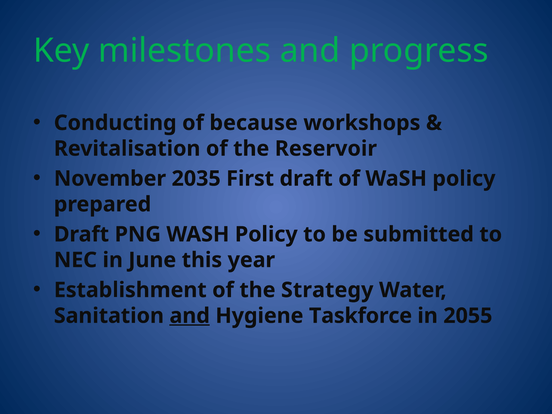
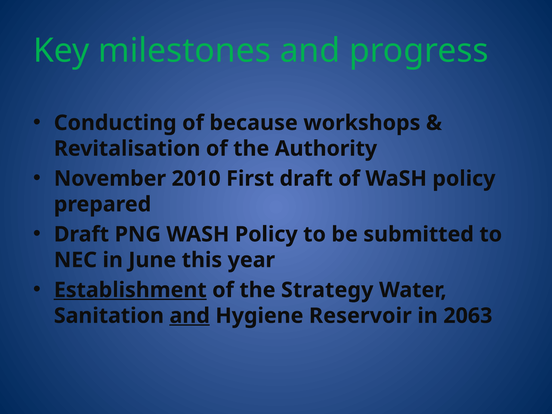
Reservoir: Reservoir -> Authority
2035: 2035 -> 2010
Establishment underline: none -> present
Taskforce: Taskforce -> Reservoir
2055: 2055 -> 2063
